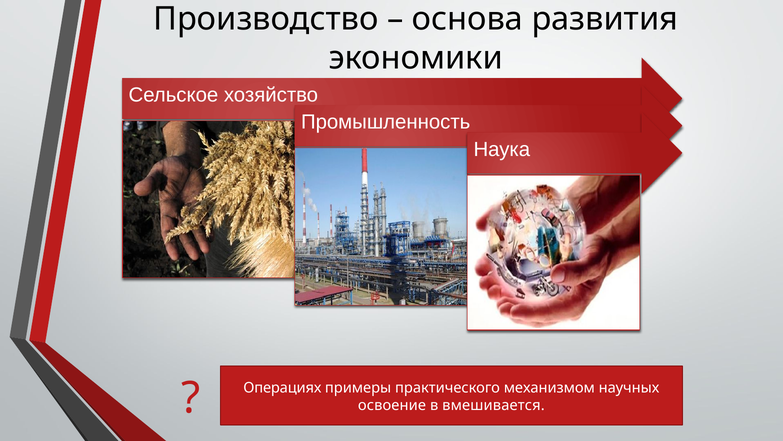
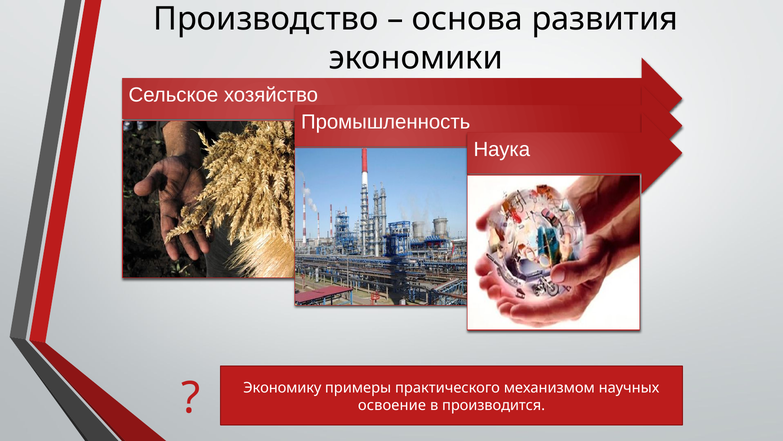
Операциях: Операциях -> Экономику
вмешивается: вмешивается -> производится
